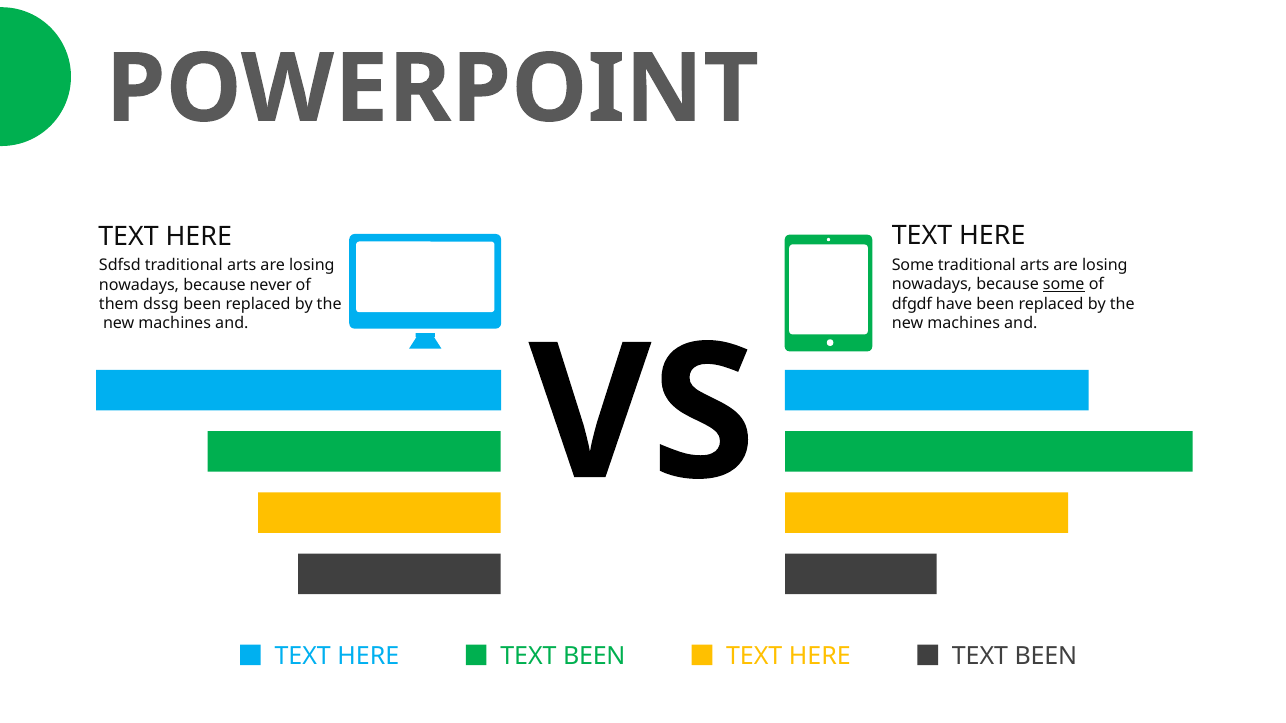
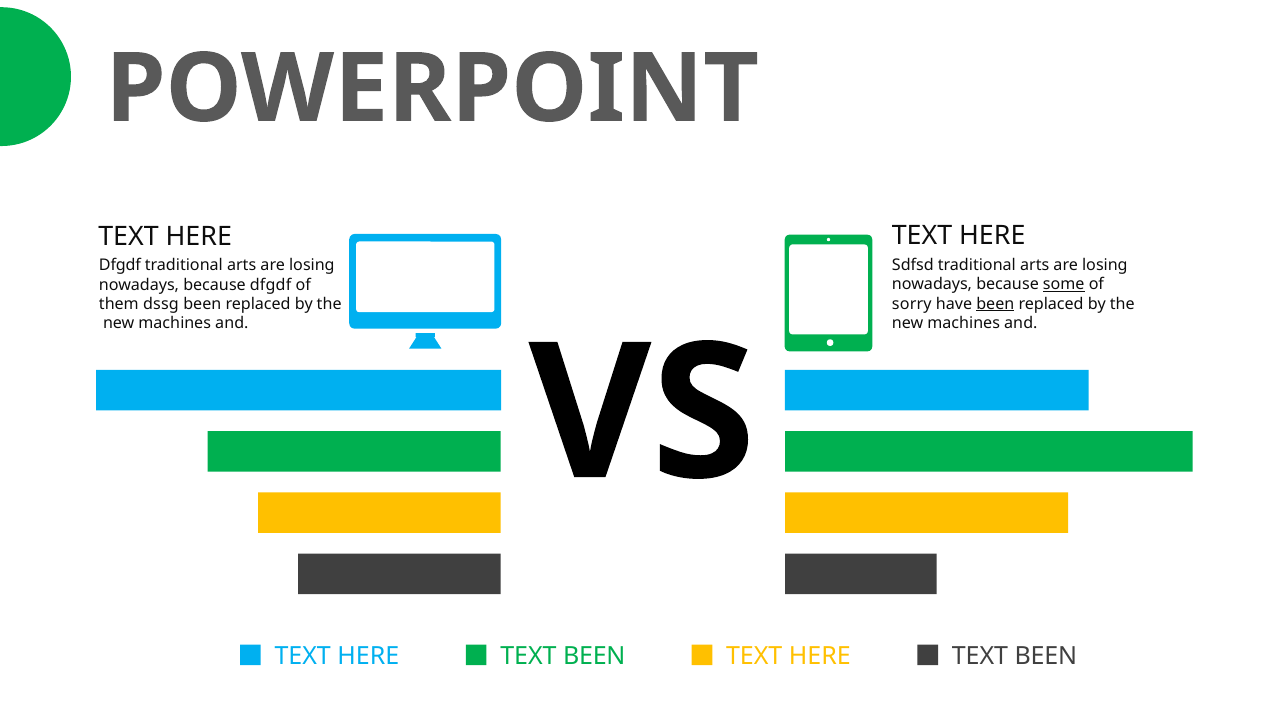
Some at (913, 265): Some -> Sdfsd
Sdfsd at (120, 266): Sdfsd -> Dfgdf
because never: never -> dfgdf
dfgdf: dfgdf -> sorry
been at (995, 304) underline: none -> present
